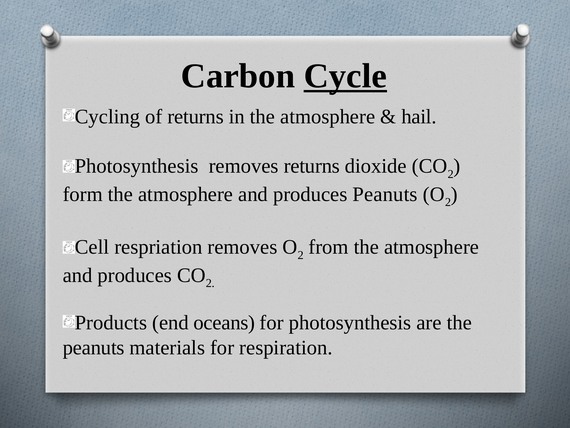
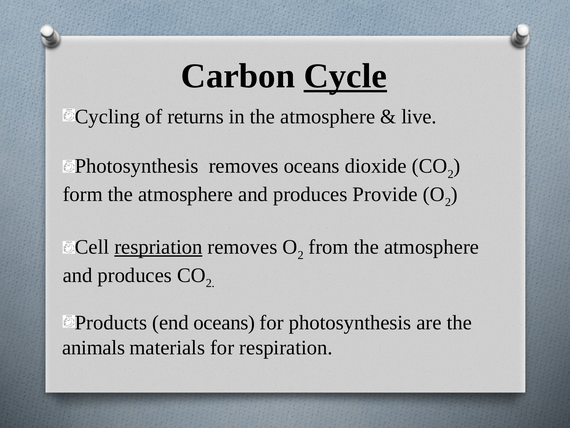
hail: hail -> live
removes returns: returns -> oceans
produces Peanuts: Peanuts -> Provide
respriation underline: none -> present
peanuts at (94, 347): peanuts -> animals
